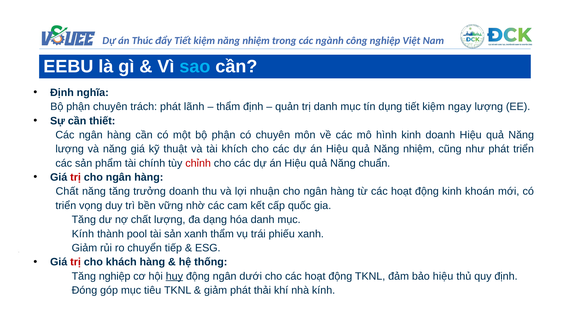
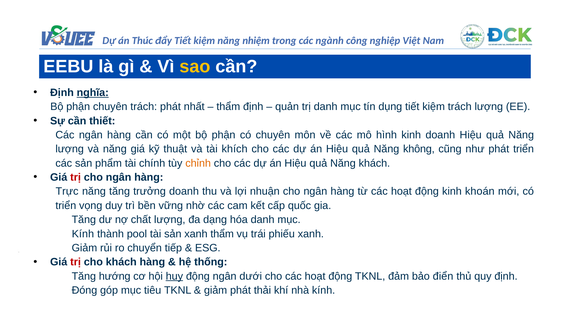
sao colour: light blue -> yellow
nghĩa underline: none -> present
lãnh: lãnh -> nhất
kiệm ngay: ngay -> trách
quả Năng nhiệm: nhiệm -> không
chỉnh colour: red -> orange
Năng chuẩn: chuẩn -> khách
Chất at (67, 191): Chất -> Trực
Tăng nghiệp: nghiệp -> hướng
bảo hiệu: hiệu -> điển
